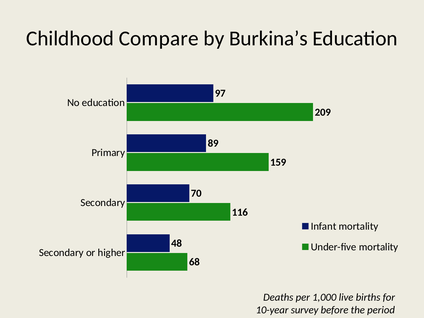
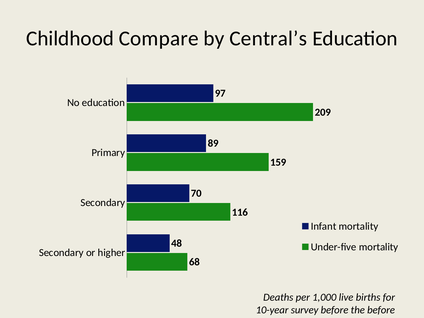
Burkina’s: Burkina’s -> Central’s
the period: period -> before
